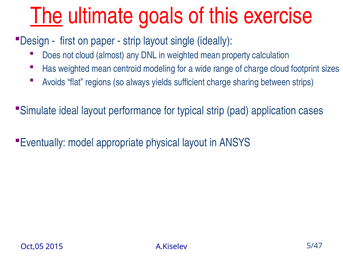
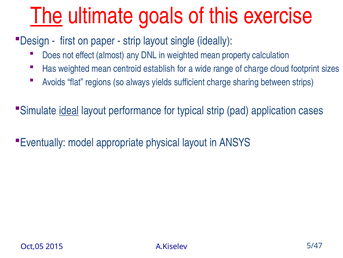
not cloud: cloud -> effect
modeling: modeling -> establish
ideal underline: none -> present
